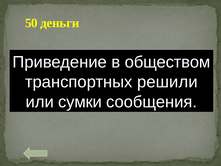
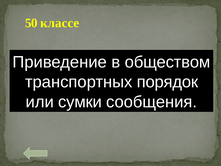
деньги: деньги -> классе
решили: решили -> порядок
